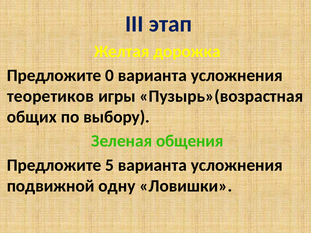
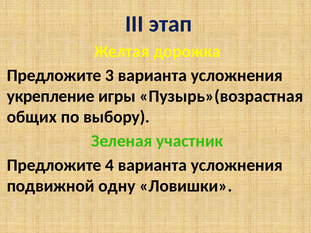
0: 0 -> 3
теоретиков: теоретиков -> укрепление
общения: общения -> участник
5: 5 -> 4
